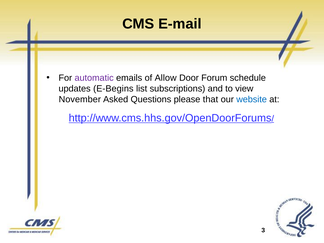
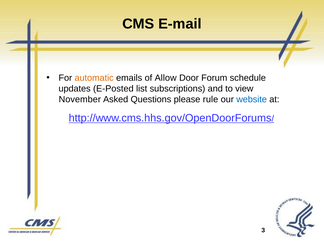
automatic colour: purple -> orange
E-Begins: E-Begins -> E-Posted
that: that -> rule
